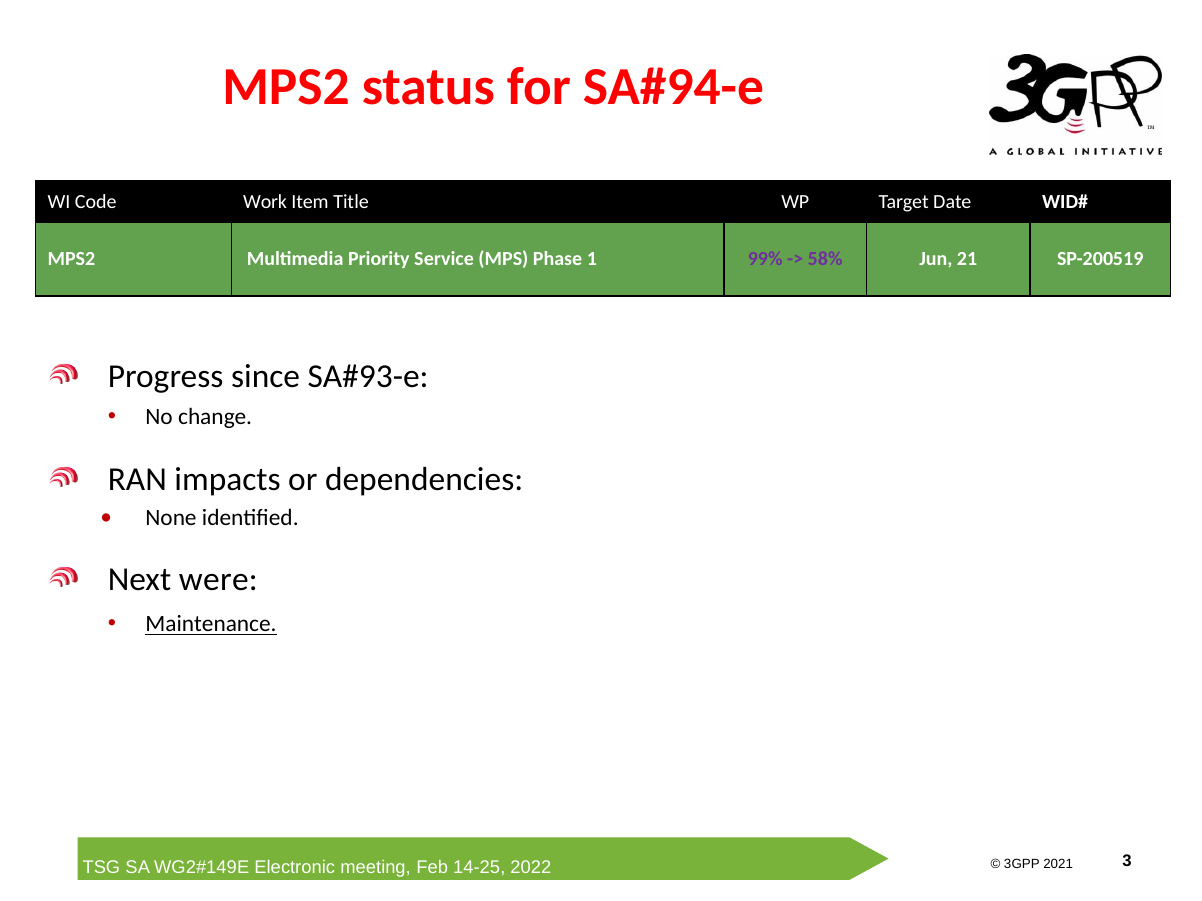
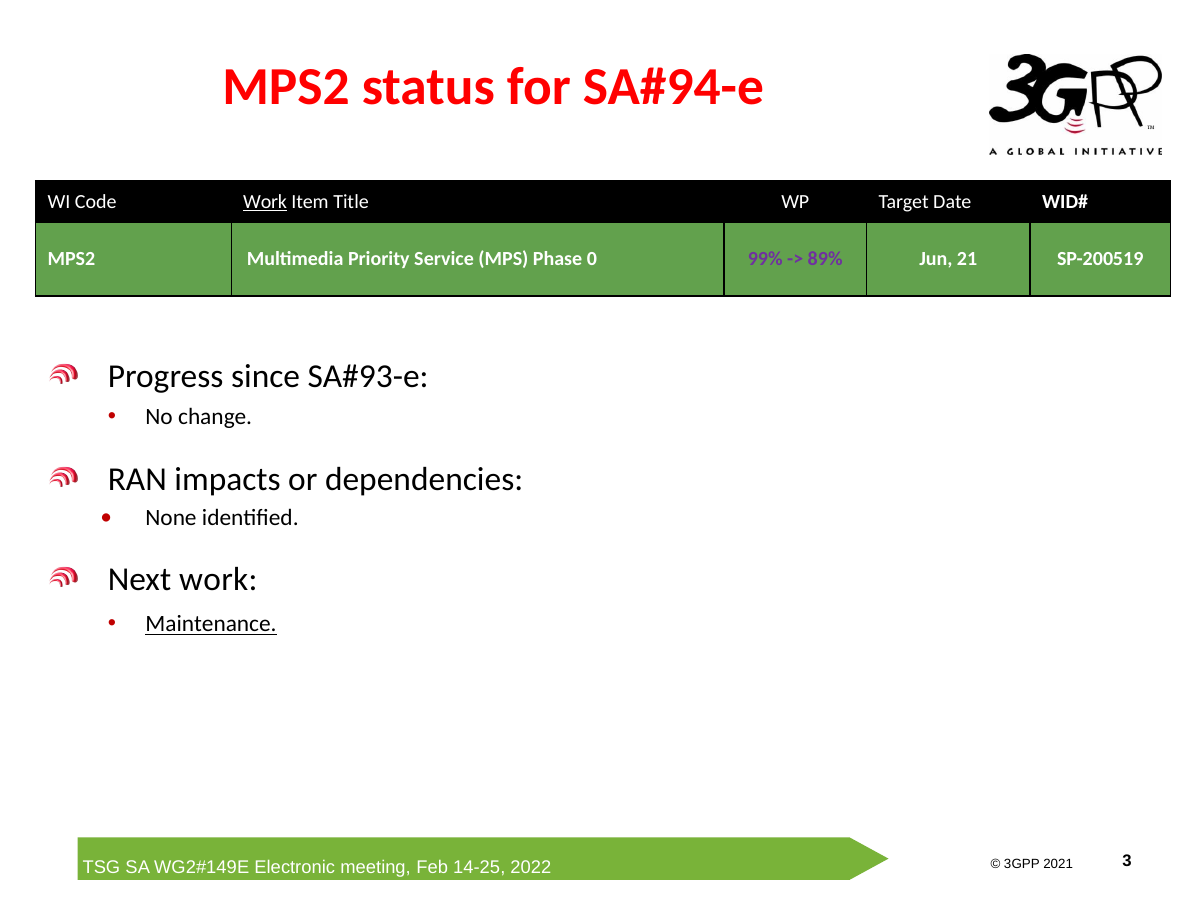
Work at (265, 202) underline: none -> present
1: 1 -> 0
58%: 58% -> 89%
Next were: were -> work
